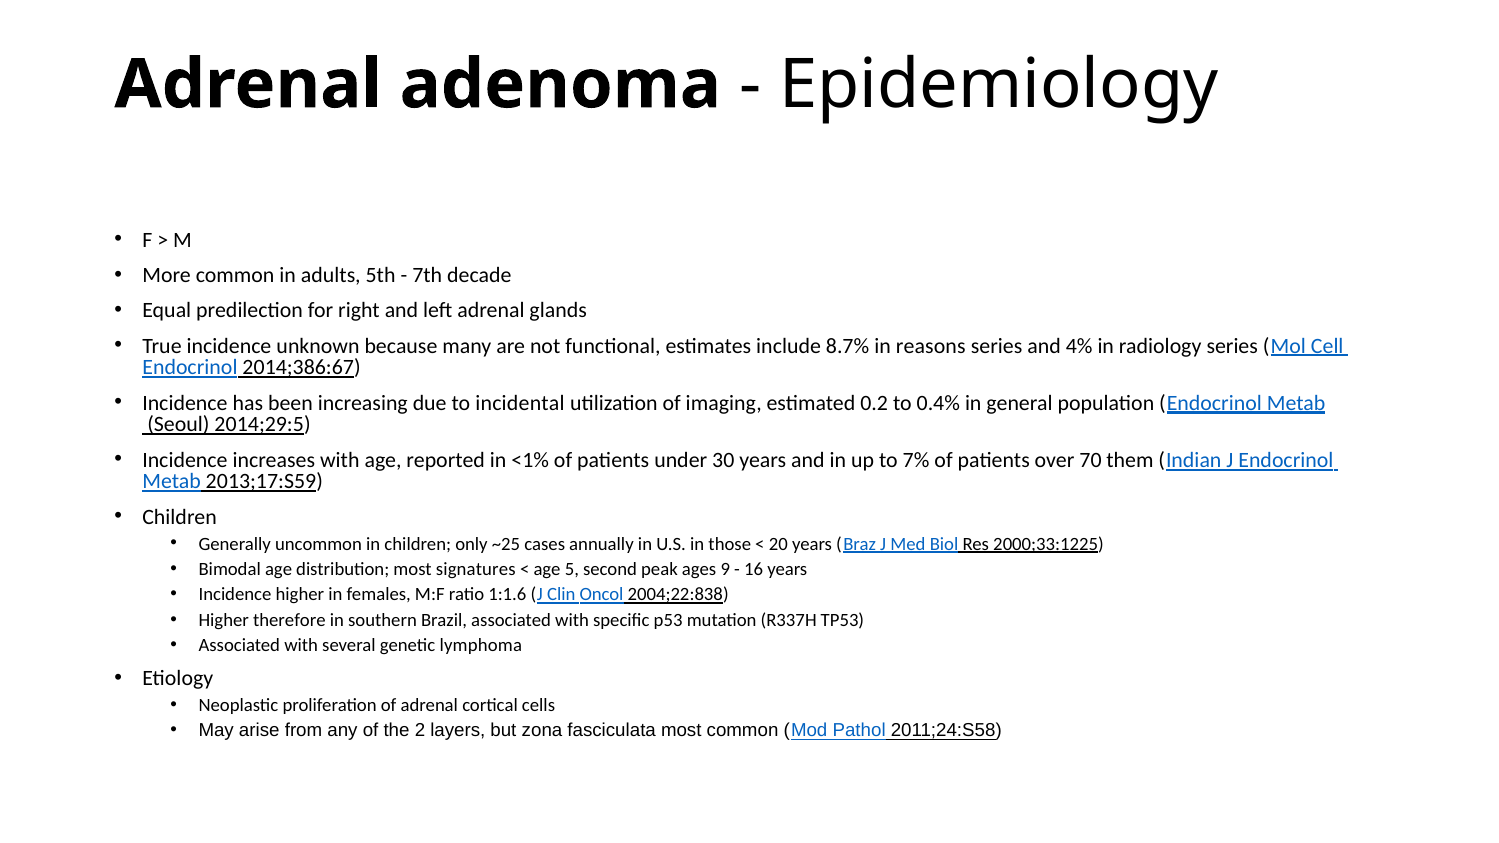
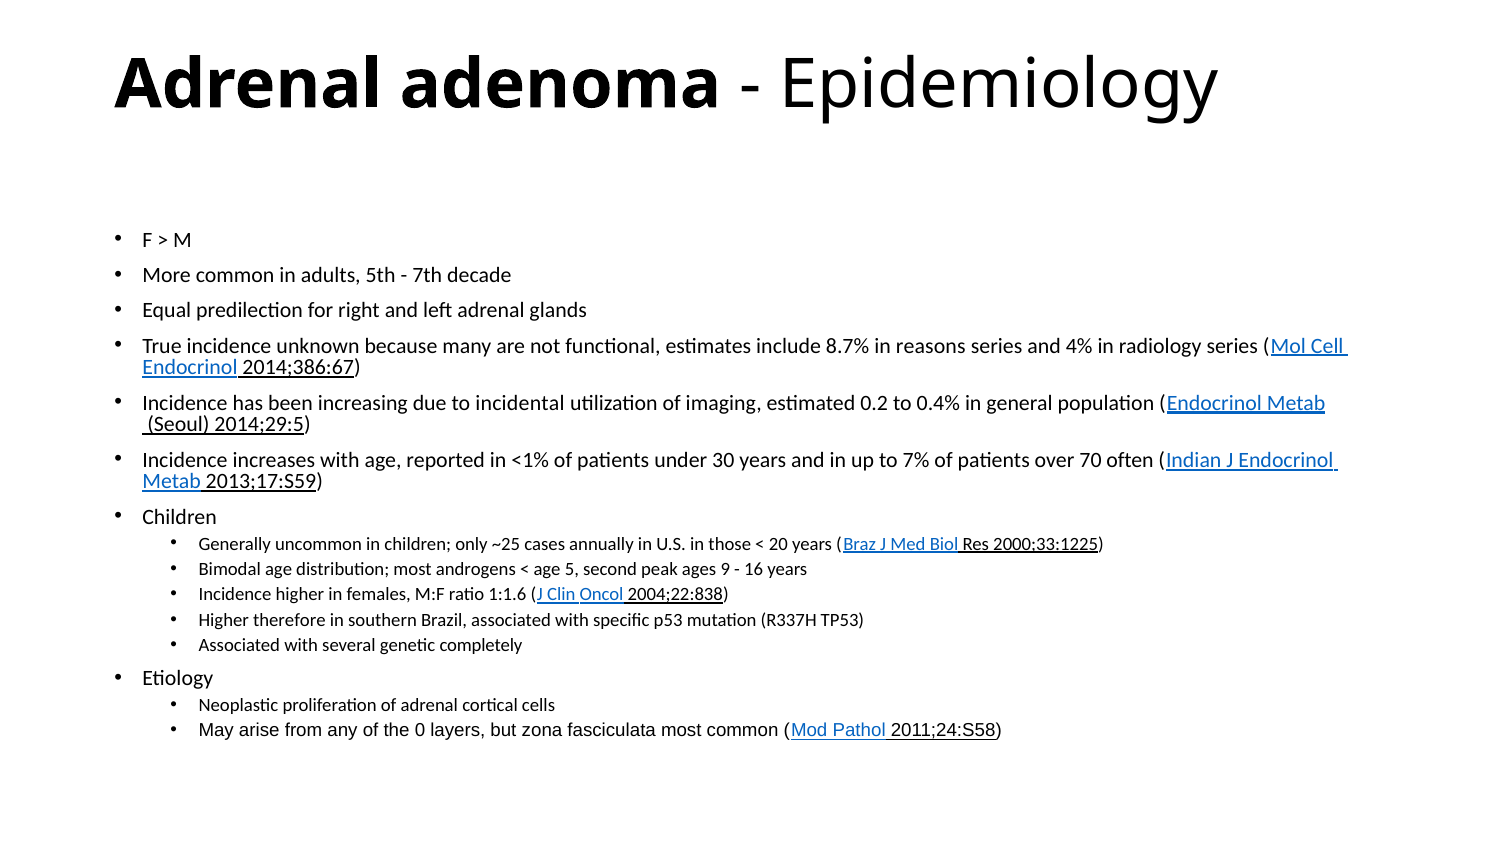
them: them -> often
signatures: signatures -> androgens
lymphoma: lymphoma -> completely
2: 2 -> 0
